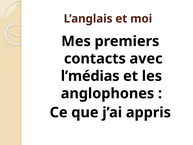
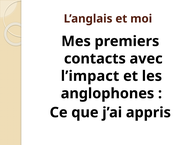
l’médias: l’médias -> l’impact
